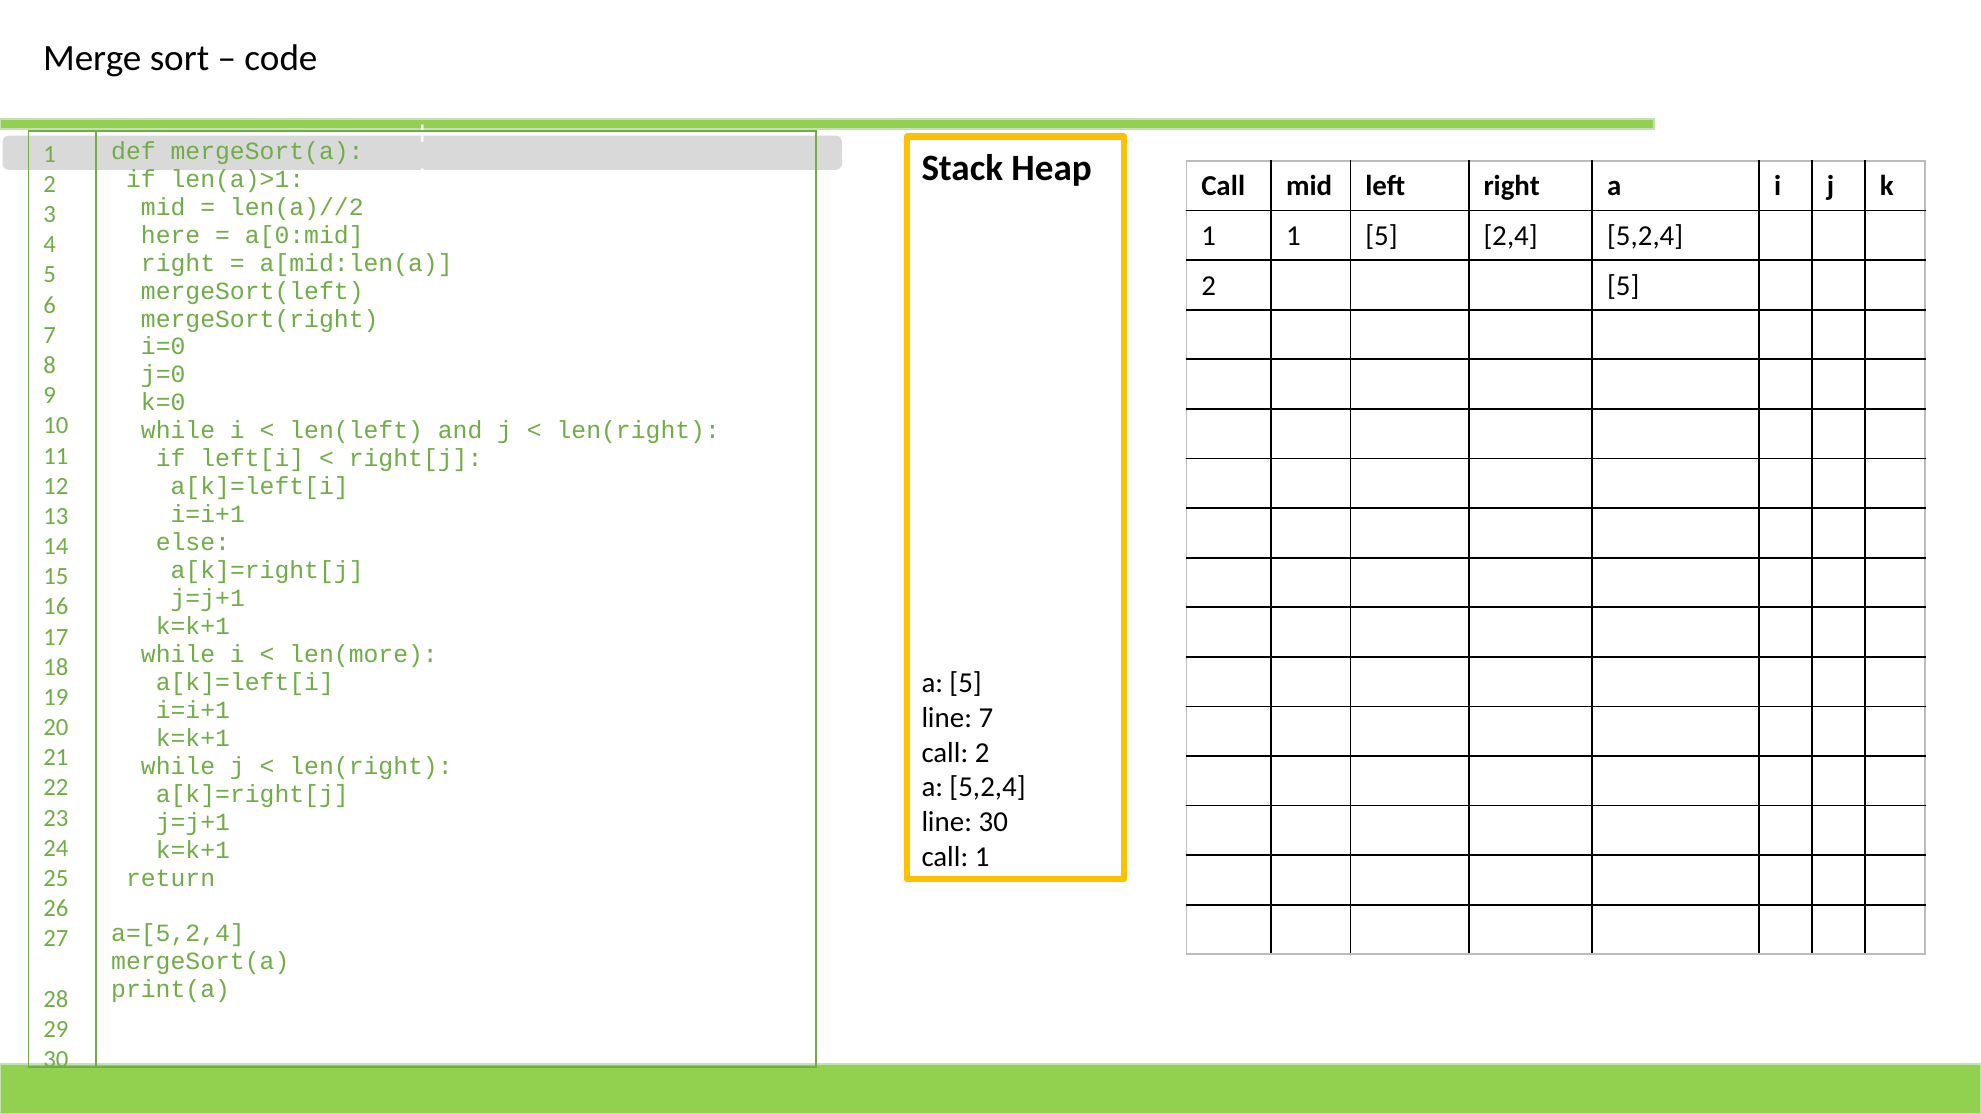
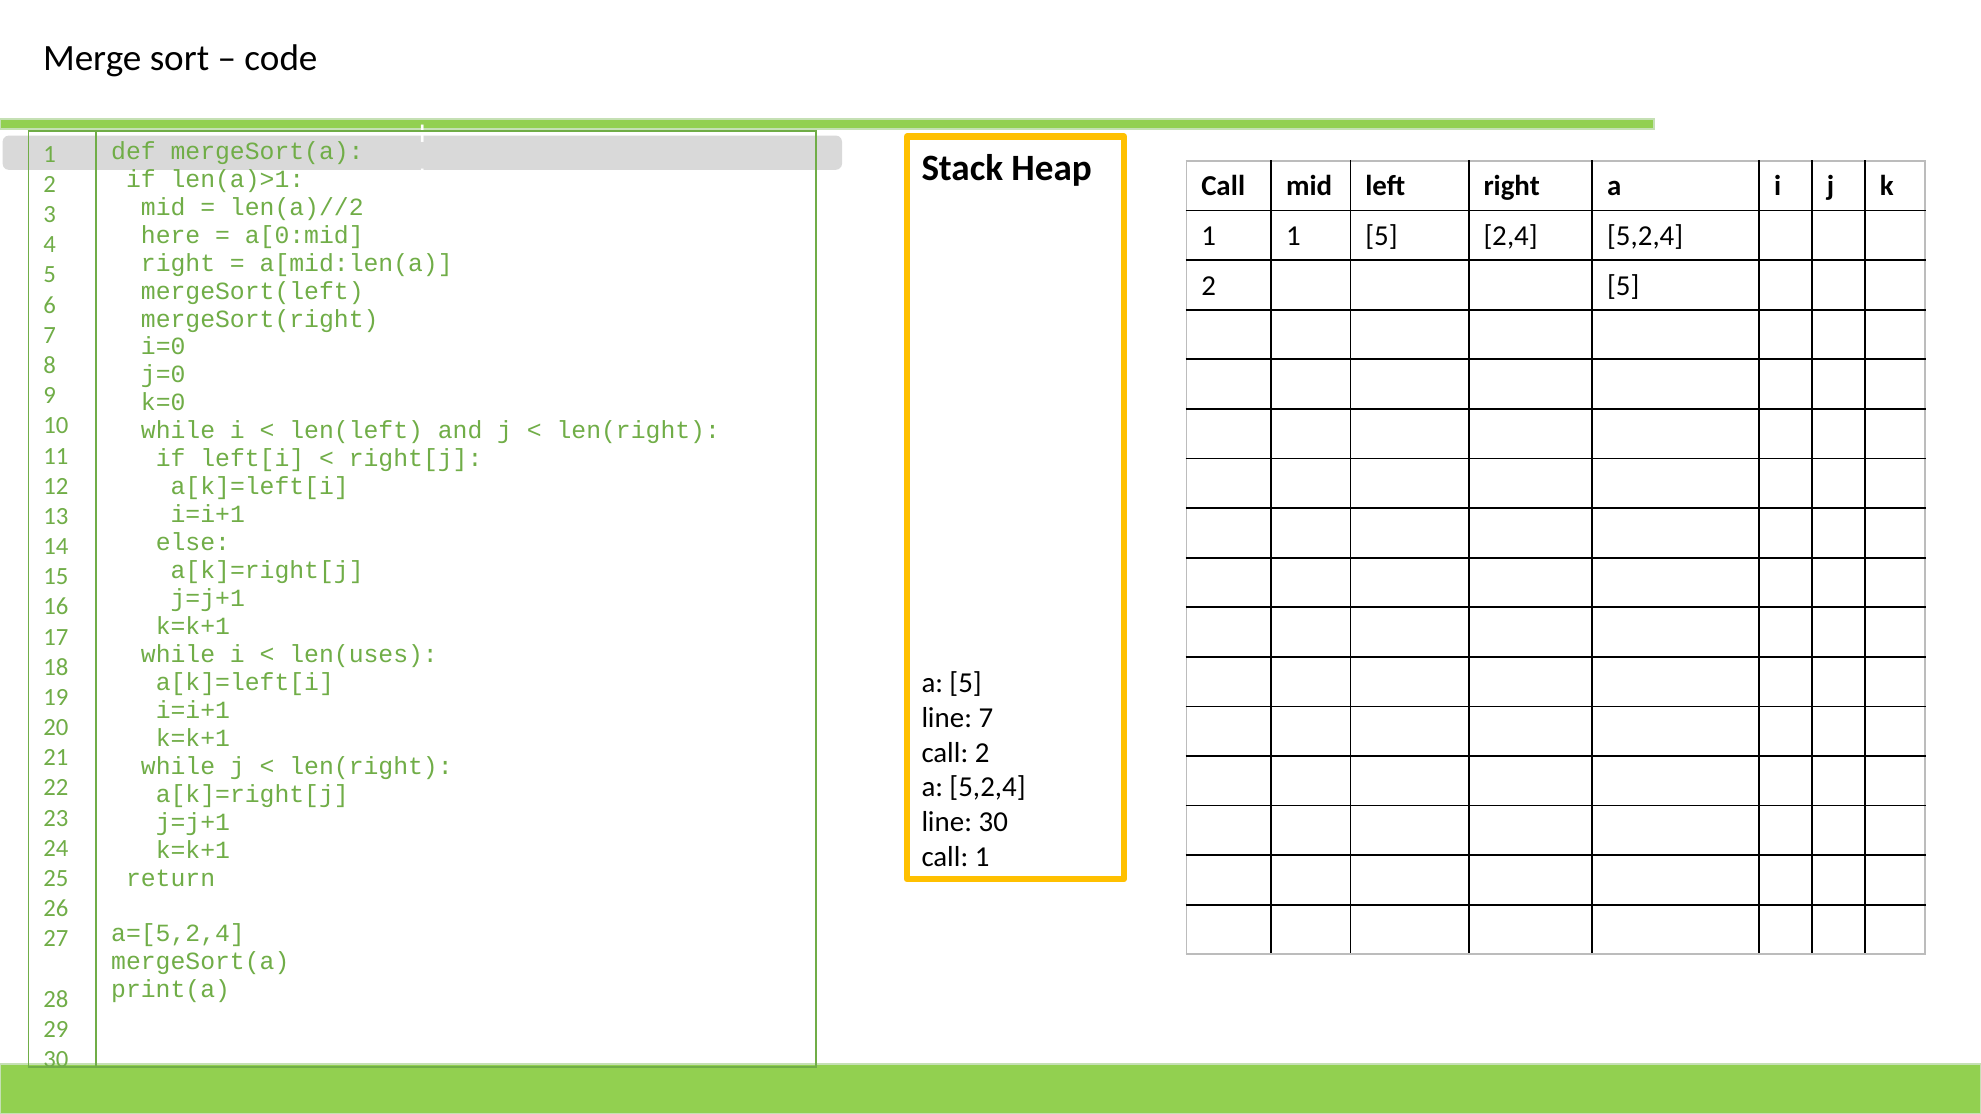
len(more: len(more -> len(uses
